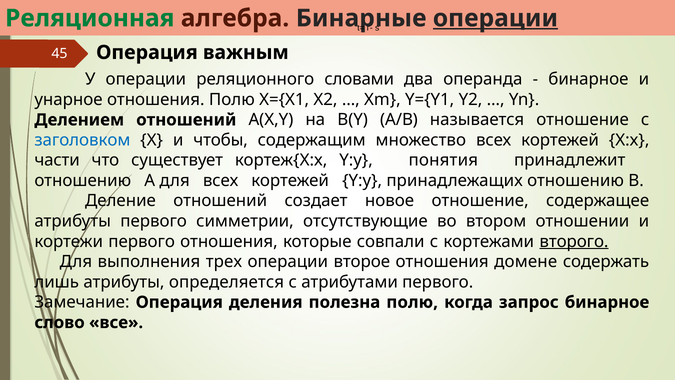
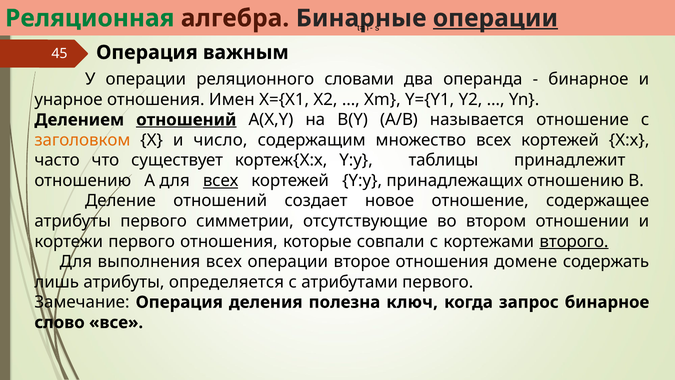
отношения Полю: Полю -> Имен
отношений at (186, 120) underline: none -> present
заголовком colour: blue -> orange
чтобы: чтобы -> число
части: части -> часто
понятия: понятия -> таблицы
всех at (221, 181) underline: none -> present
выполнения трех: трех -> всех
полезна полю: полю -> ключ
